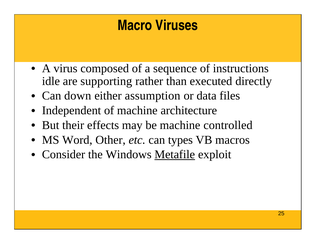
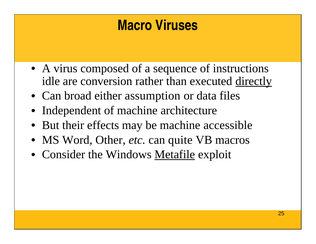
supporting: supporting -> conversion
directly underline: none -> present
down: down -> broad
controlled: controlled -> accessible
types: types -> quite
